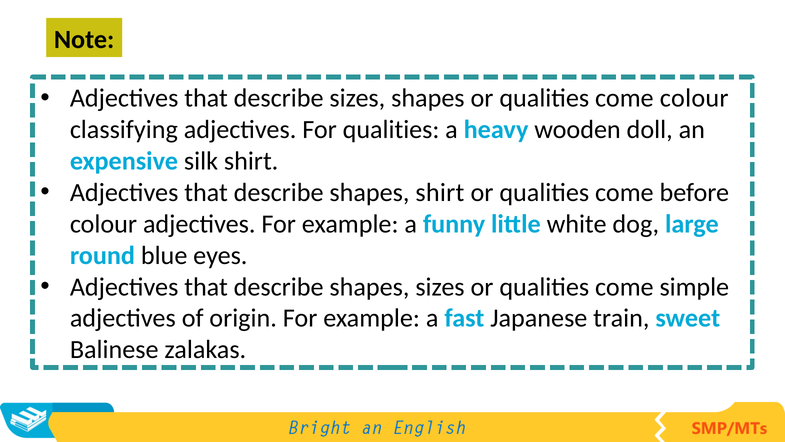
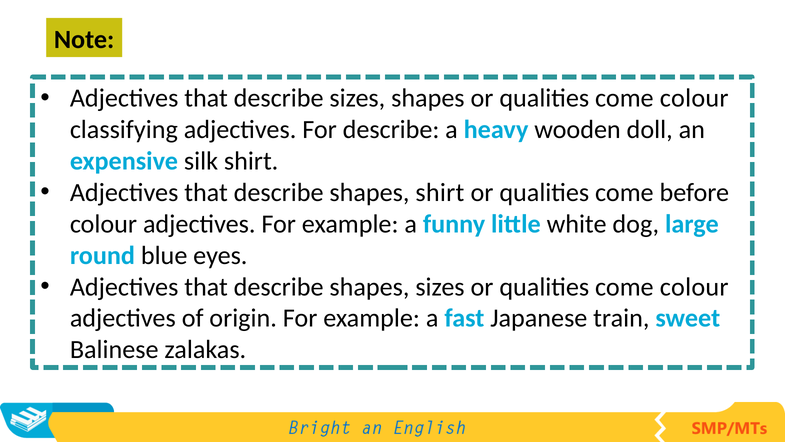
For qualities: qualities -> describe
simple at (694, 287): simple -> colour
